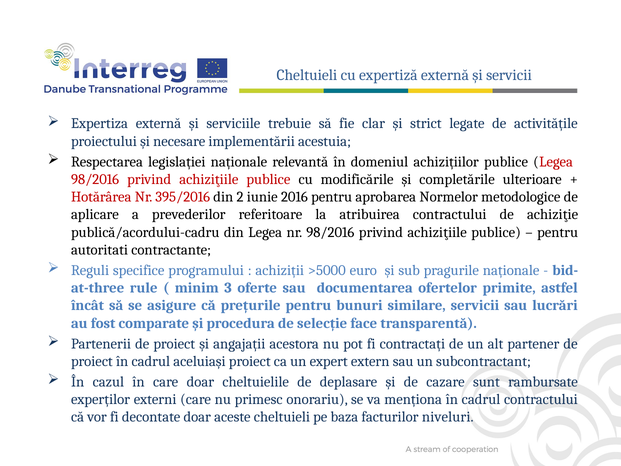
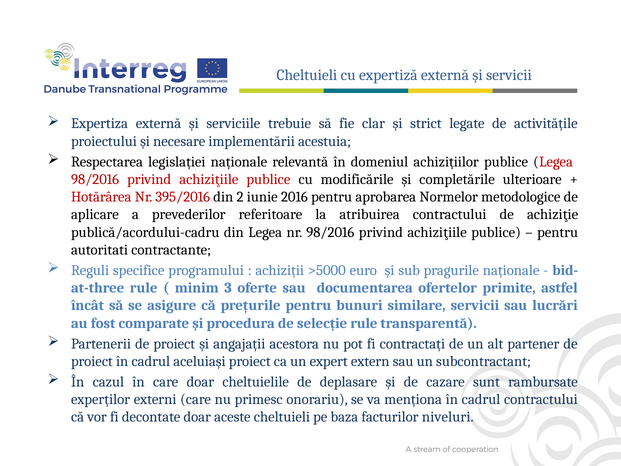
selecție face: face -> rule
